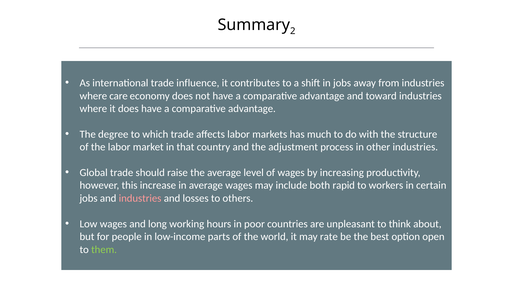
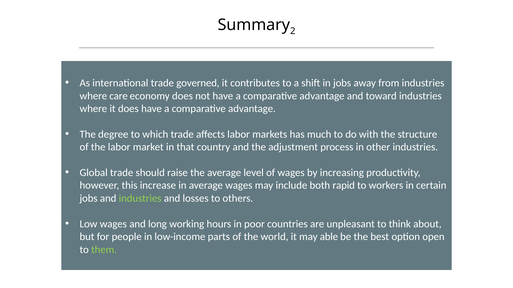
influence: influence -> governed
industries at (140, 199) colour: pink -> light green
rate: rate -> able
